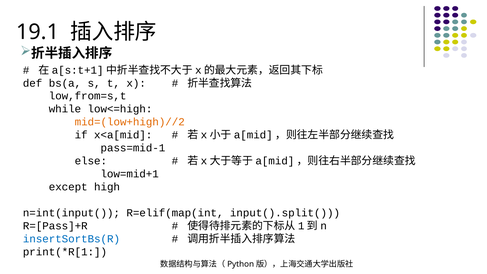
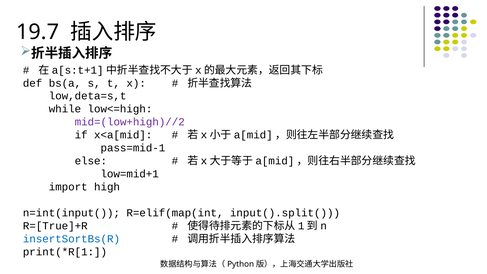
19.1: 19.1 -> 19.7
low,from=s,t: low,from=s,t -> low,deta=s,t
mid=(low+high)//2 colour: orange -> purple
except: except -> import
R=[Pass]+R: R=[Pass]+R -> R=[True]+R
